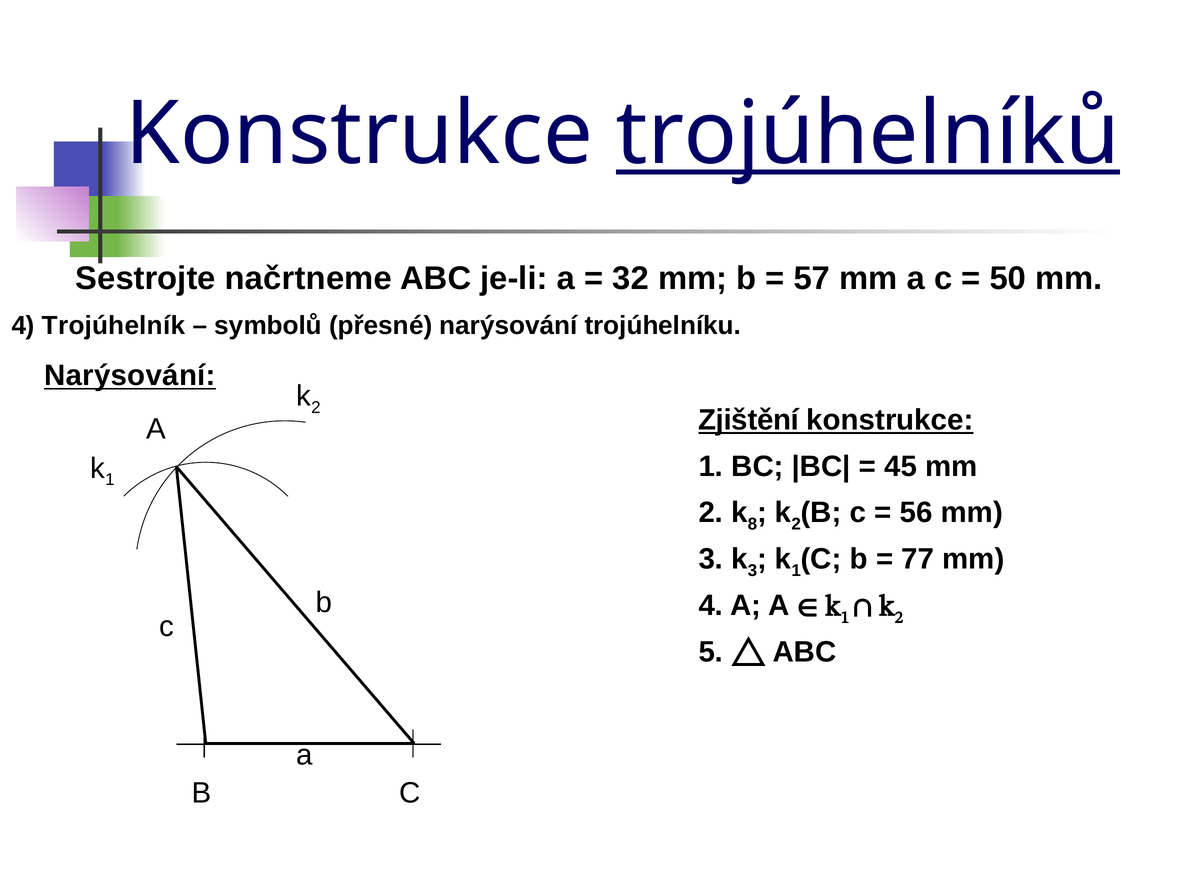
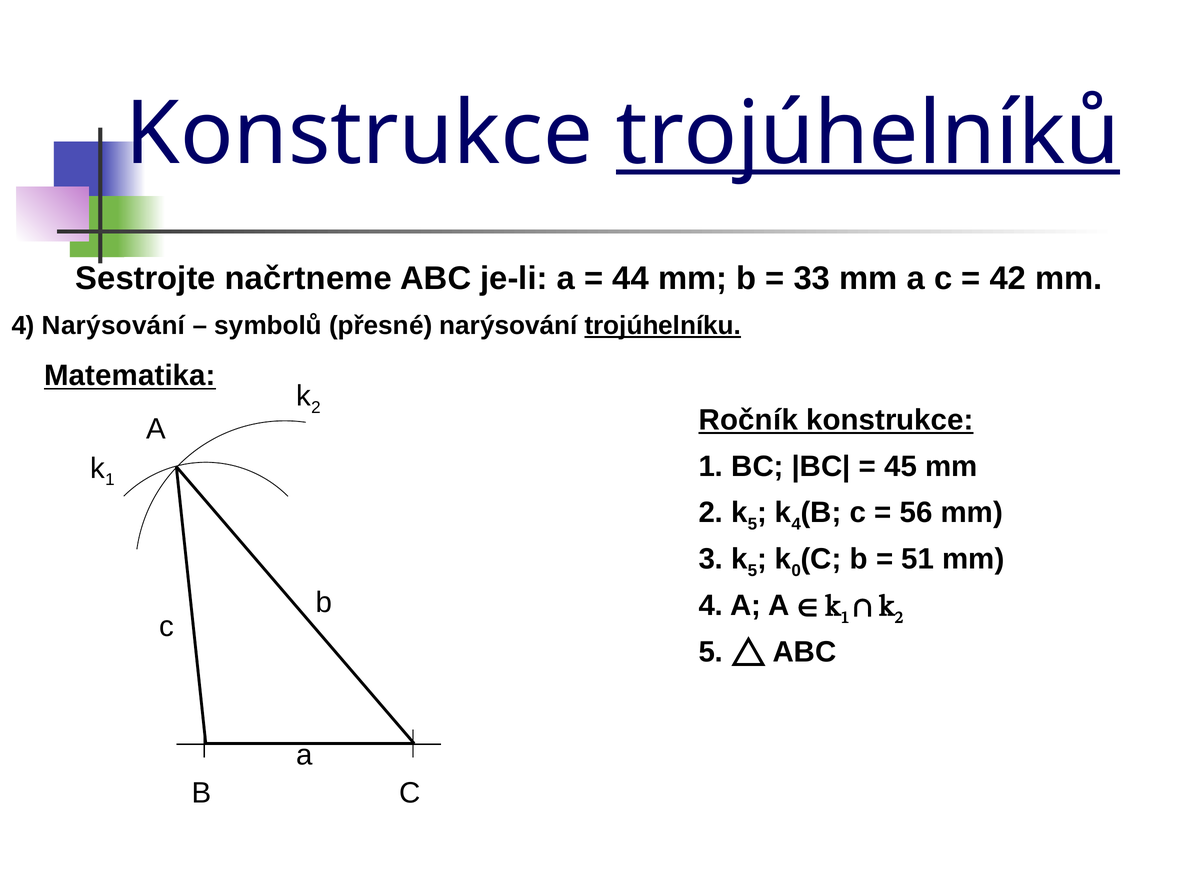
32: 32 -> 44
57: 57 -> 33
50: 50 -> 42
4 Trojúhelník: Trojúhelník -> Narýsování
trojúhelníku underline: none -> present
Narýsování at (130, 376): Narýsování -> Matematika
Zjištění: Zjištění -> Ročník
8 at (752, 524): 8 -> 5
2 at (796, 524): 2 -> 4
3 at (752, 571): 3 -> 5
1 at (796, 571): 1 -> 0
77: 77 -> 51
